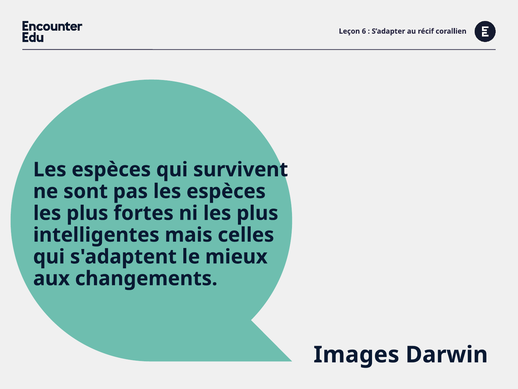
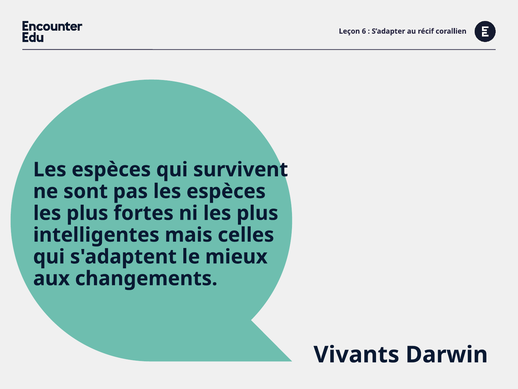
Images: Images -> Vivants
